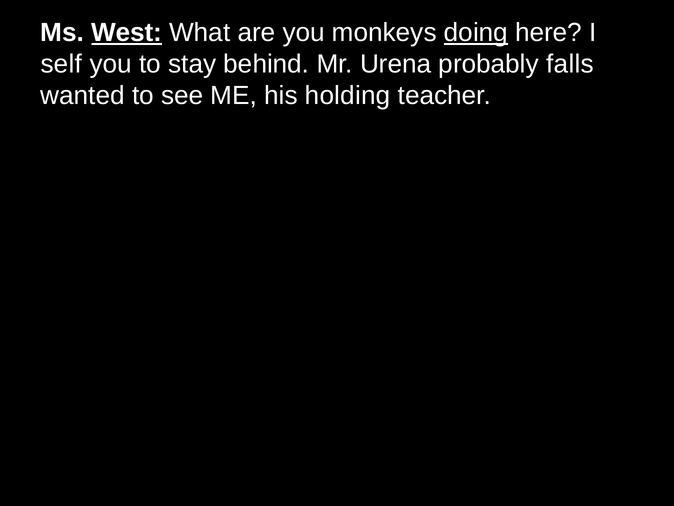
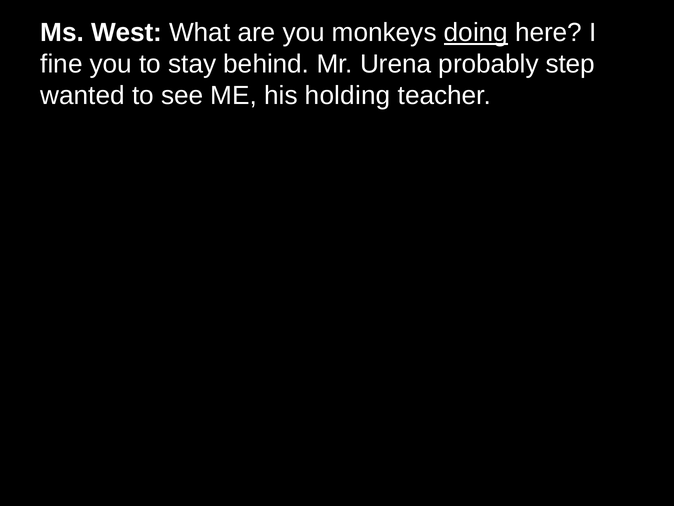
West underline: present -> none
self: self -> fine
falls: falls -> step
